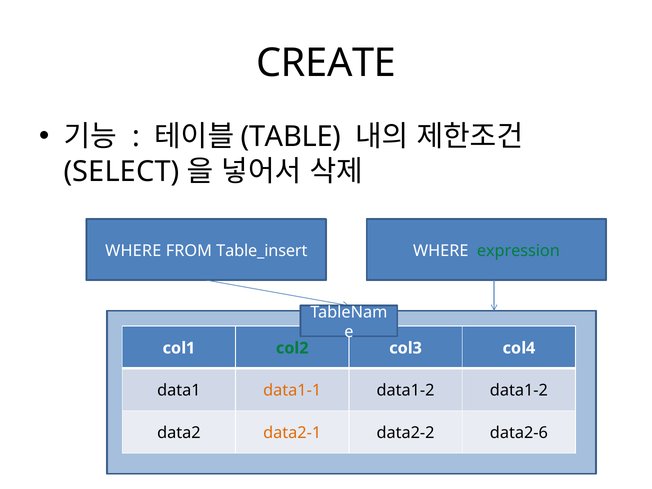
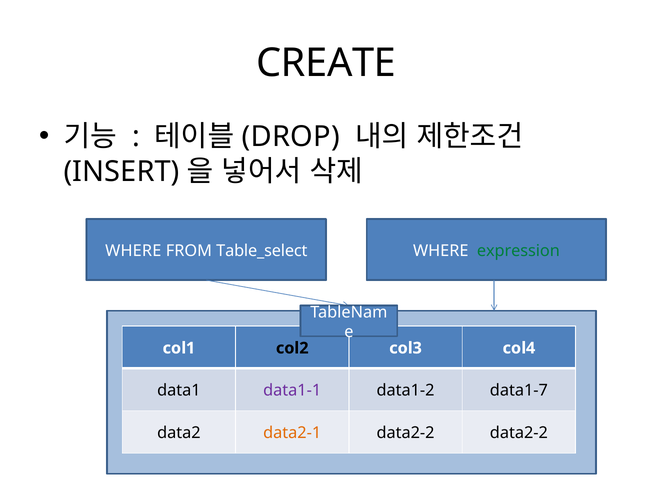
TABLE: TABLE -> DROP
SELECT: SELECT -> INSERT
Table_insert: Table_insert -> Table_select
col2 colour: green -> black
data1-1 colour: orange -> purple
data1-2 data1-2: data1-2 -> data1-7
data2-2 data2-6: data2-6 -> data2-2
